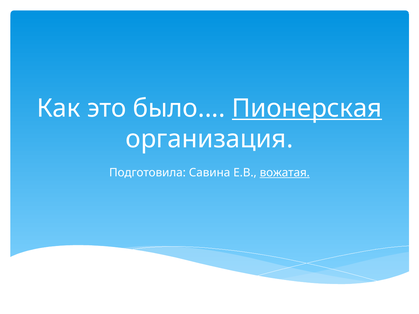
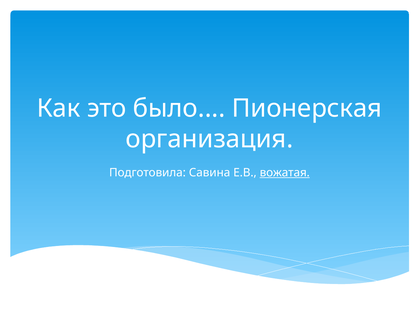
Пионерская underline: present -> none
